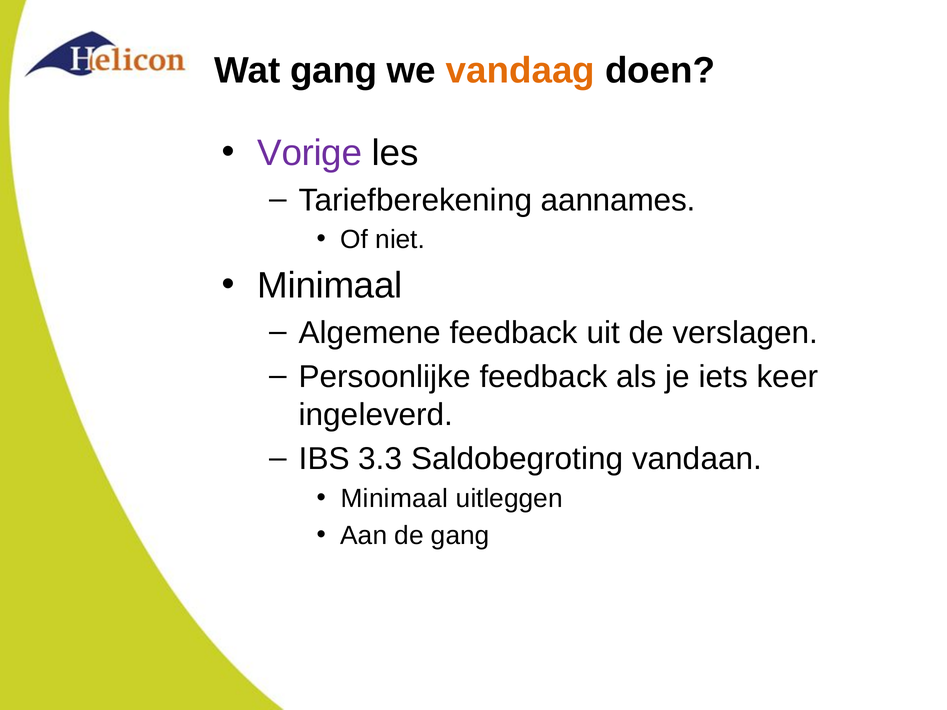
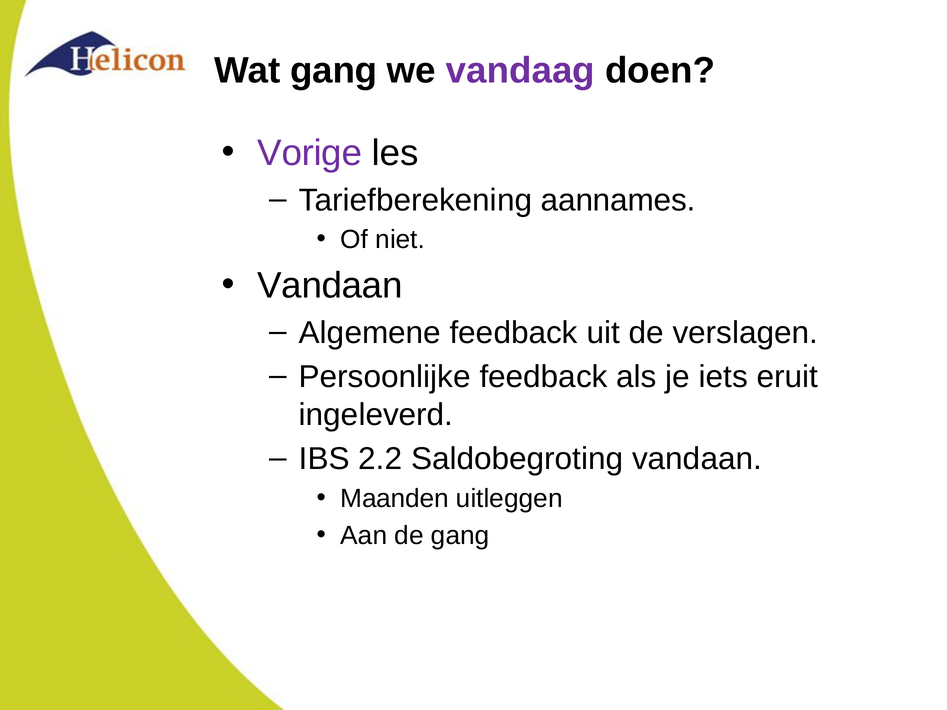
vandaag colour: orange -> purple
Minimaal at (330, 286): Minimaal -> Vandaan
keer: keer -> eruit
3.3: 3.3 -> 2.2
Minimaal at (394, 499): Minimaal -> Maanden
